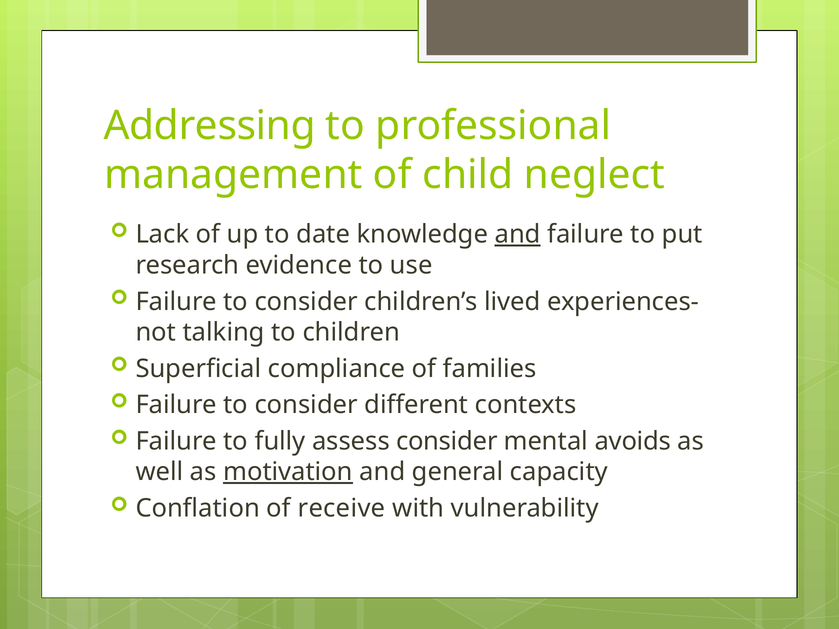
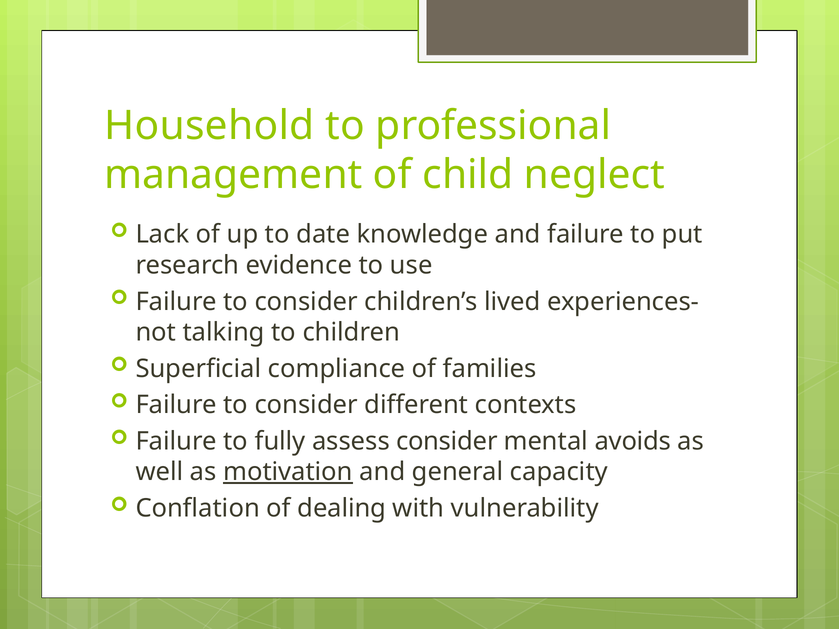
Addressing: Addressing -> Household
and at (518, 235) underline: present -> none
receive: receive -> dealing
